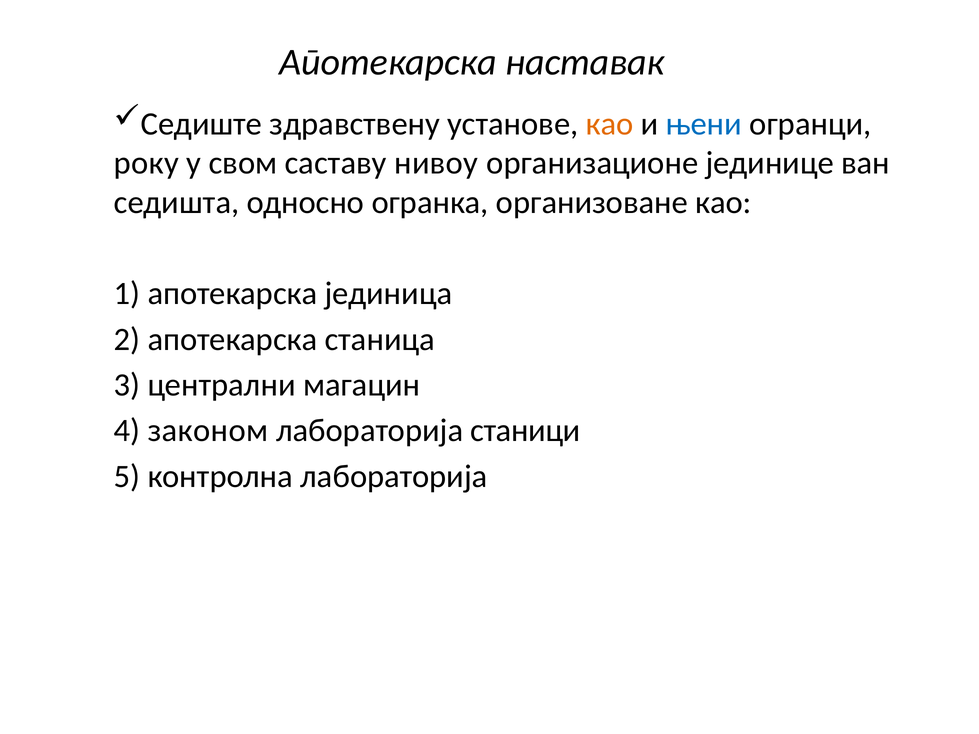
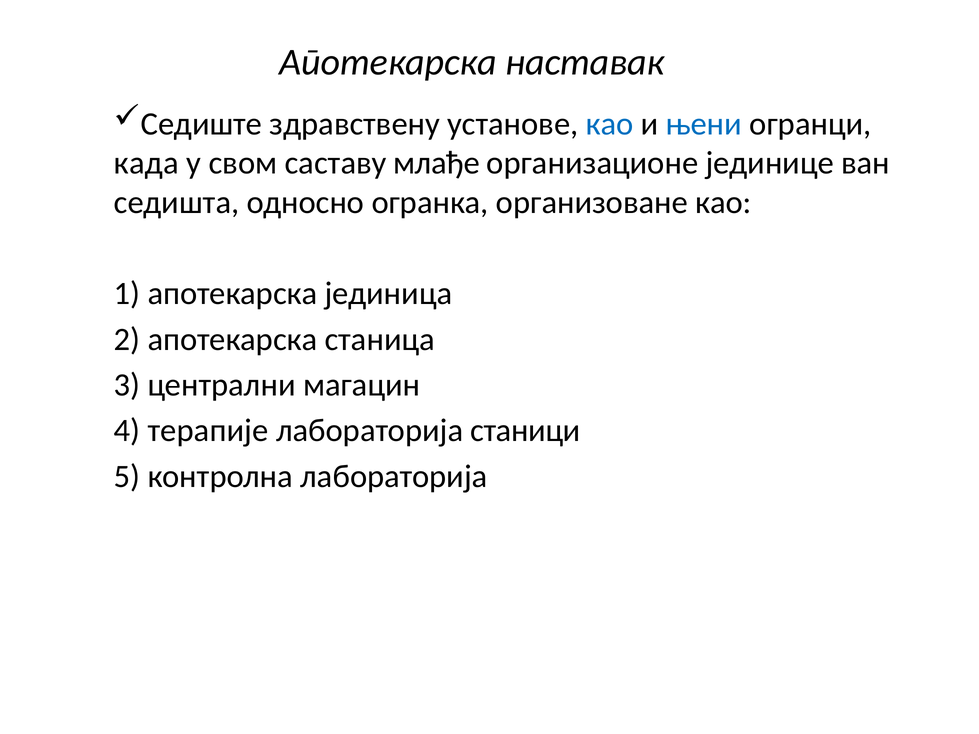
као at (610, 124) colour: orange -> blue
року: року -> када
нивоу: нивоу -> млађе
законом: законом -> терапије
